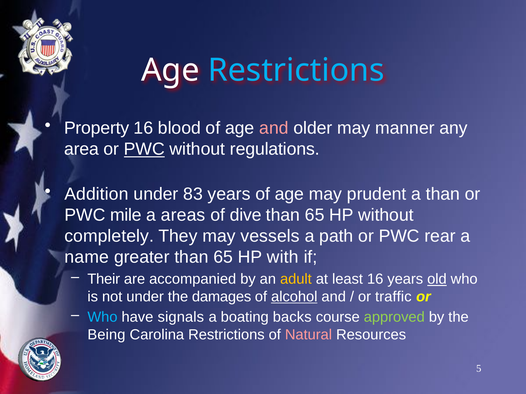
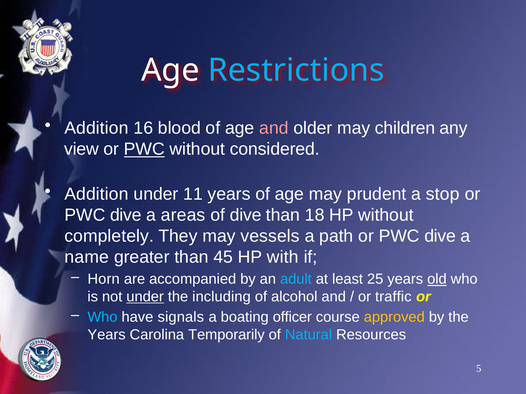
Property at (97, 128): Property -> Addition
manner: manner -> children
area: area -> view
regulations: regulations -> considered
83: 83 -> 11
a than: than -> stop
mile at (126, 215): mile -> dive
65 at (315, 215): 65 -> 18
rear at (440, 236): rear -> dive
greater than 65: 65 -> 45
Their: Their -> Horn
adult colour: yellow -> light blue
least 16: 16 -> 25
under at (145, 297) underline: none -> present
damages: damages -> including
alcohol underline: present -> none
backs: backs -> officer
approved colour: light green -> yellow
Being at (106, 335): Being -> Years
Carolina Restrictions: Restrictions -> Temporarily
Natural colour: pink -> light blue
